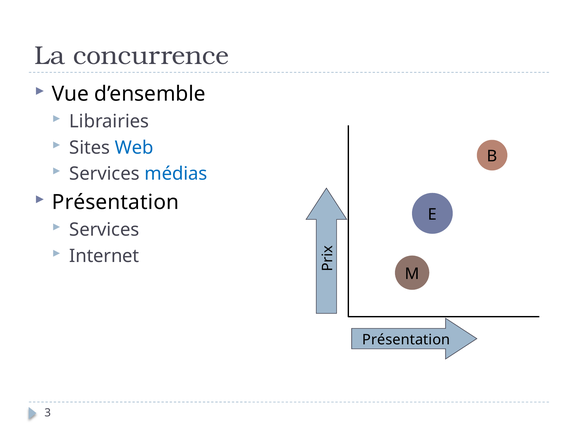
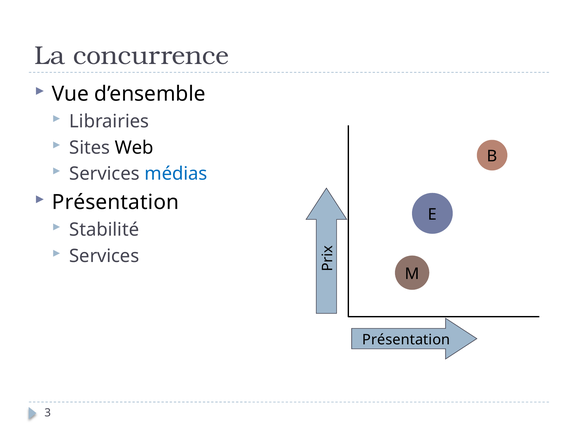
Web colour: blue -> black
Services at (104, 230): Services -> Stabilité
Internet at (104, 256): Internet -> Services
